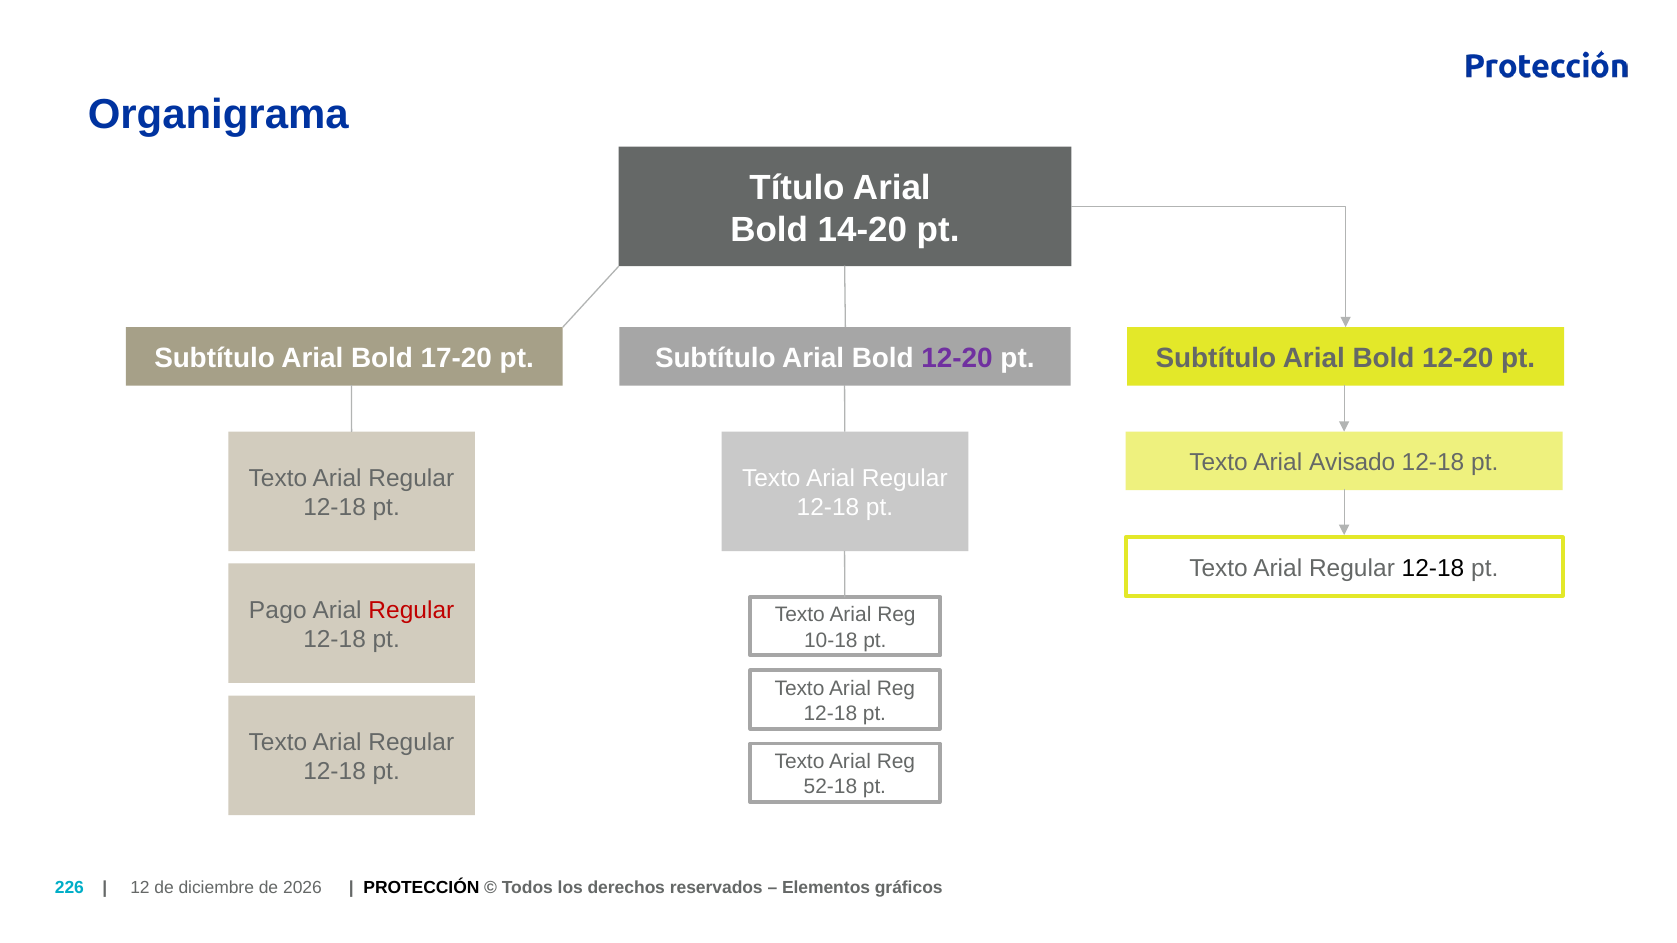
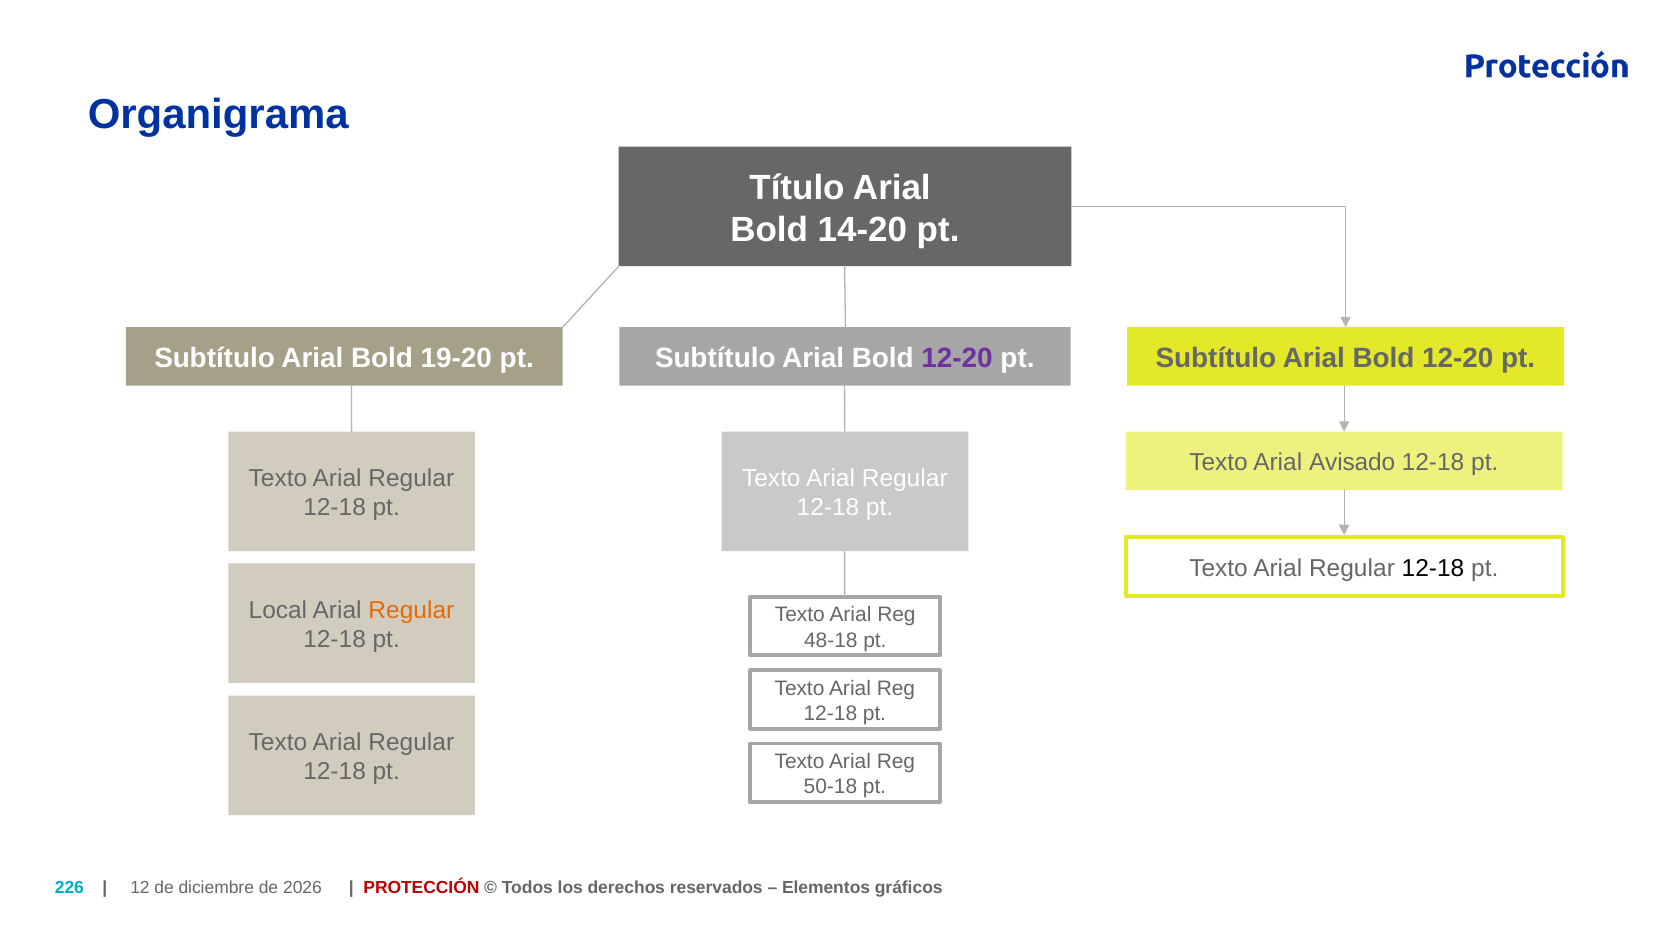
17-20: 17-20 -> 19-20
Pago: Pago -> Local
Regular at (411, 610) colour: red -> orange
10-18: 10-18 -> 48-18
52-18: 52-18 -> 50-18
PROTECCIÓN colour: black -> red
